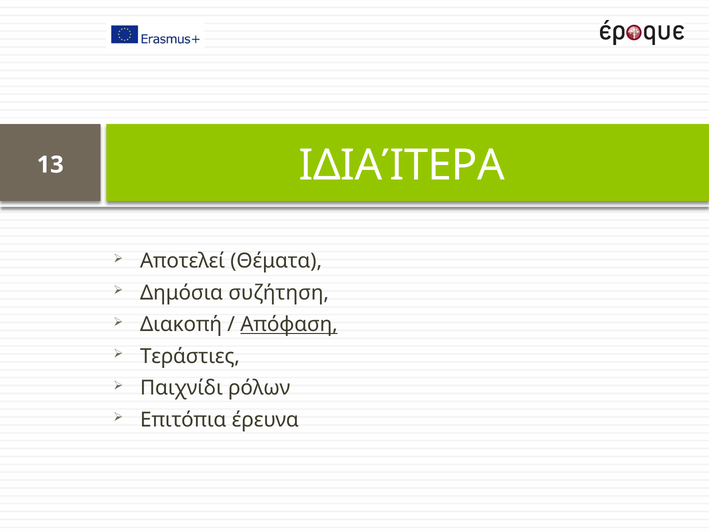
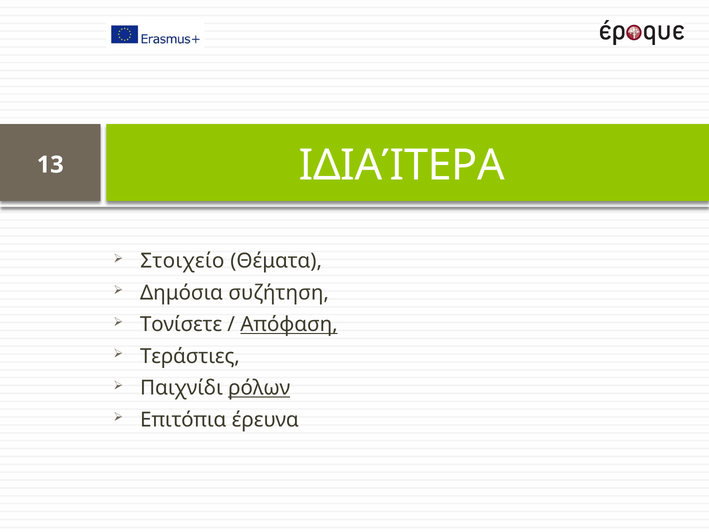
Αποτελεί: Αποτελεί -> Στοιχείο
Διακοπή: Διακοπή -> Τονίσετε
ρόλων underline: none -> present
